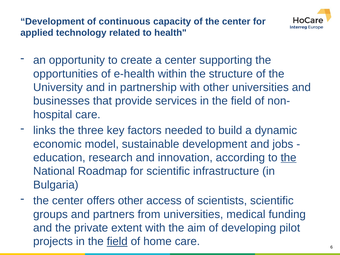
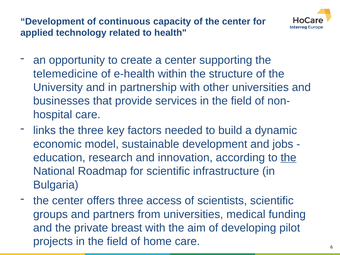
opportunities: opportunities -> telemedicine
offers other: other -> three
extent: extent -> breast
field at (117, 241) underline: present -> none
